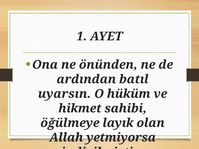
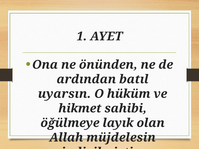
yetmiyorsa: yetmiyorsa -> müjdelesin
